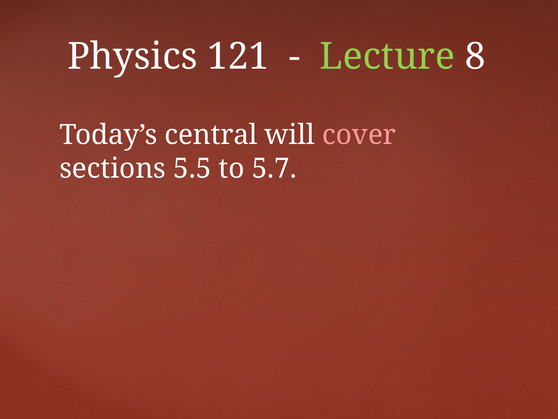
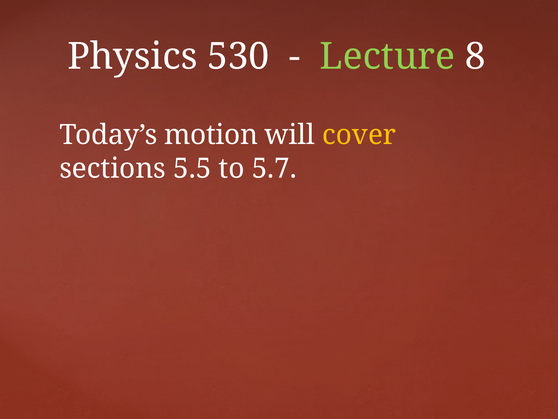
121: 121 -> 530
central: central -> motion
cover colour: pink -> yellow
